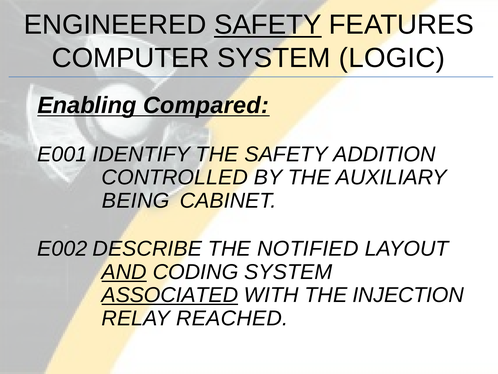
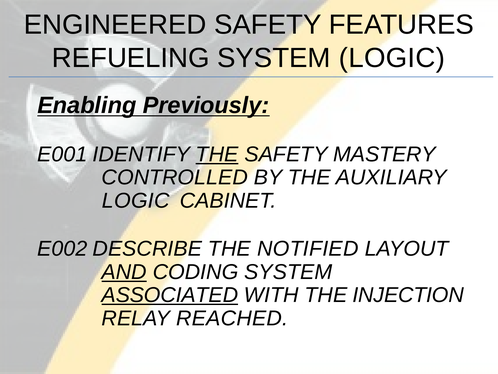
SAFETY at (268, 25) underline: present -> none
COMPUTER: COMPUTER -> REFUELING
Compared: Compared -> Previously
THE at (217, 154) underline: none -> present
ADDITION: ADDITION -> MASTERY
BEING at (136, 201): BEING -> LOGIC
